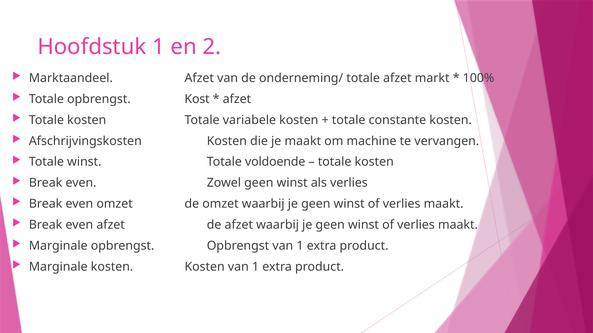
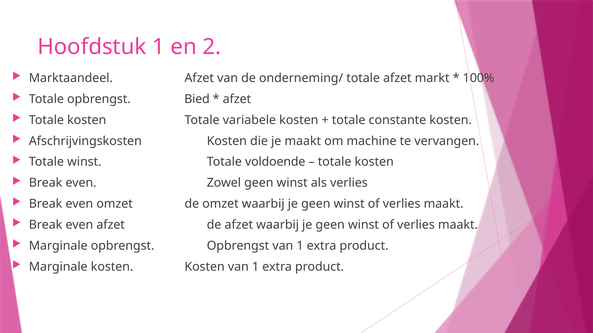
Kost: Kost -> Bied
